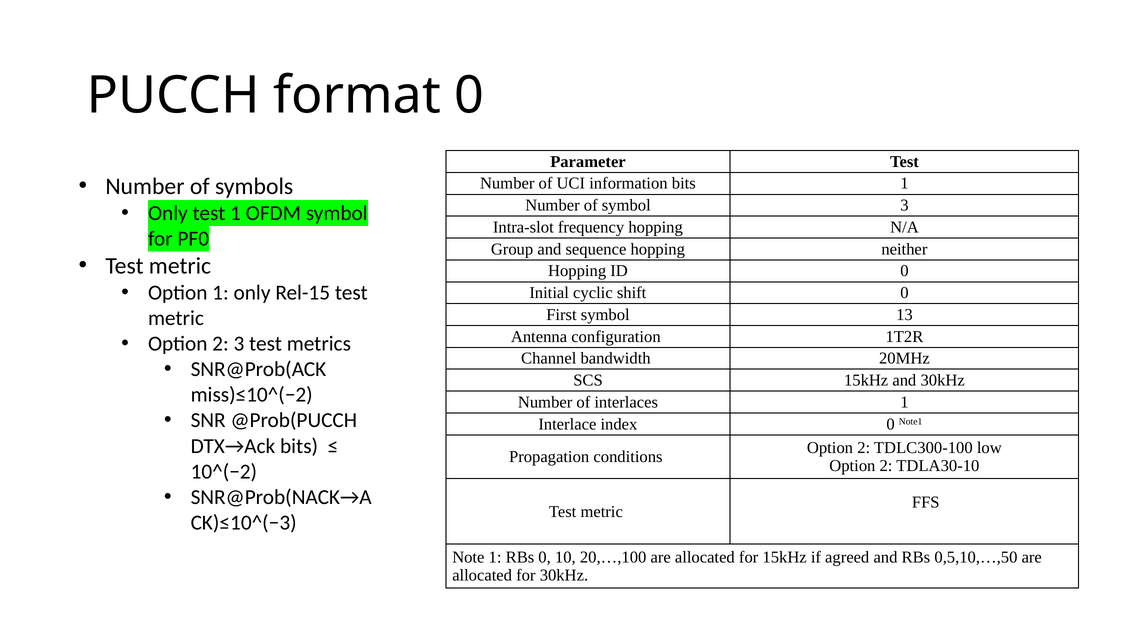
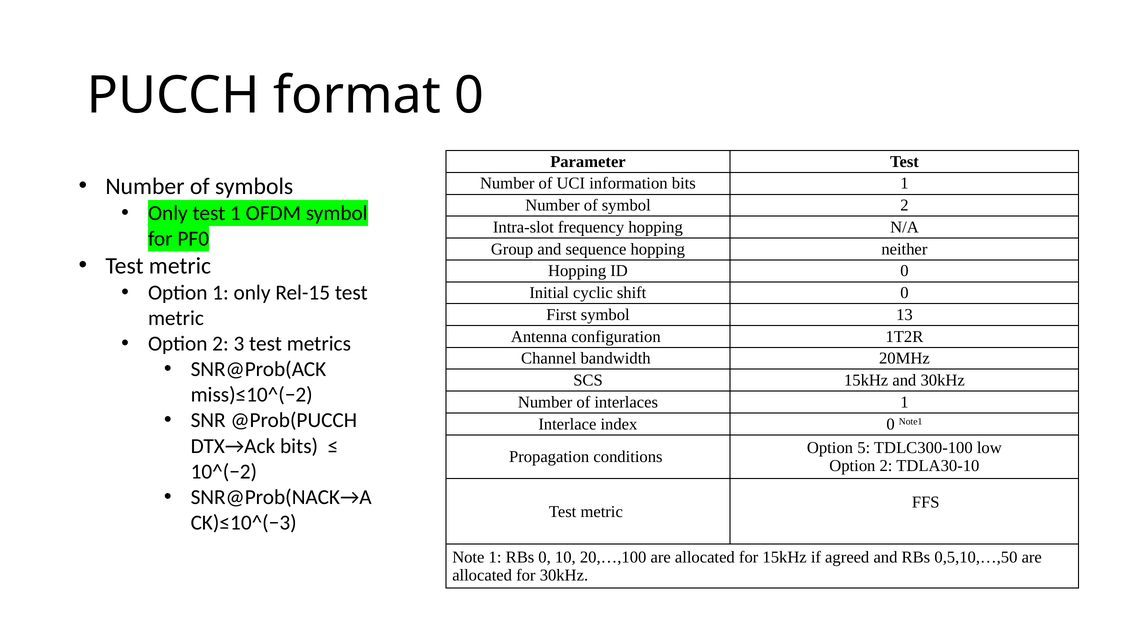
symbol 3: 3 -> 2
2 at (864, 448): 2 -> 5
